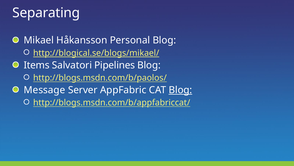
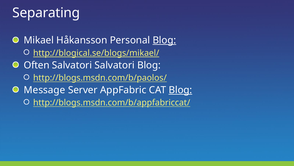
Blog at (164, 40) underline: none -> present
Items: Items -> Often
Salvatori Pipelines: Pipelines -> Salvatori
